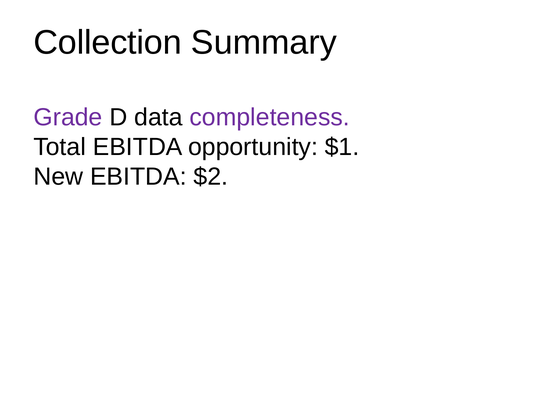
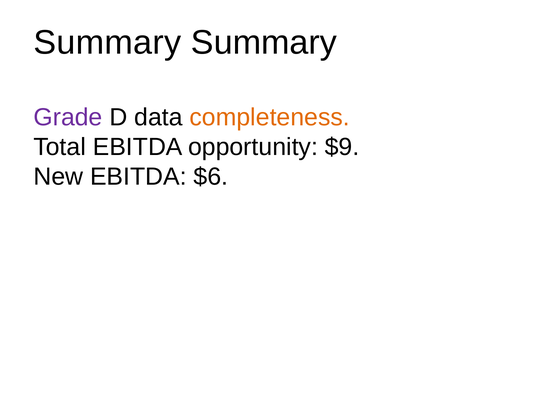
Collection at (108, 42): Collection -> Summary
completeness colour: purple -> orange
$1: $1 -> $9
$2: $2 -> $6
